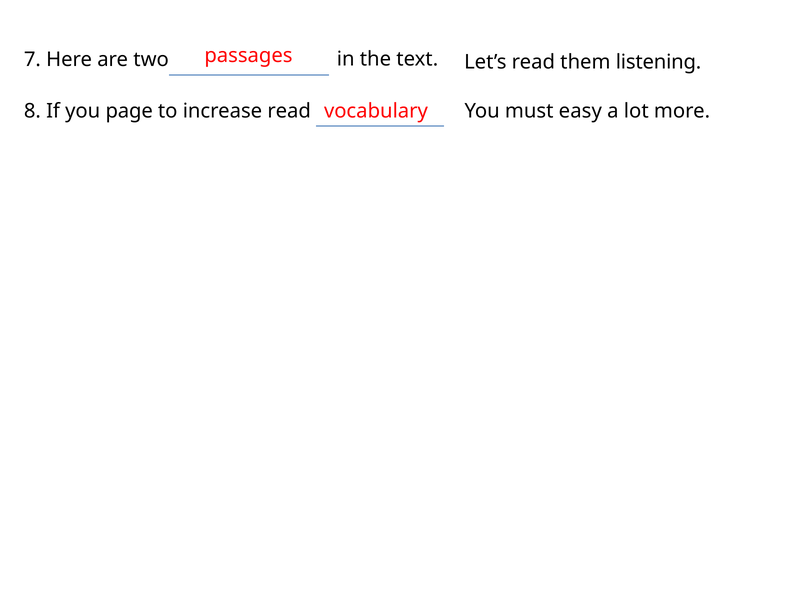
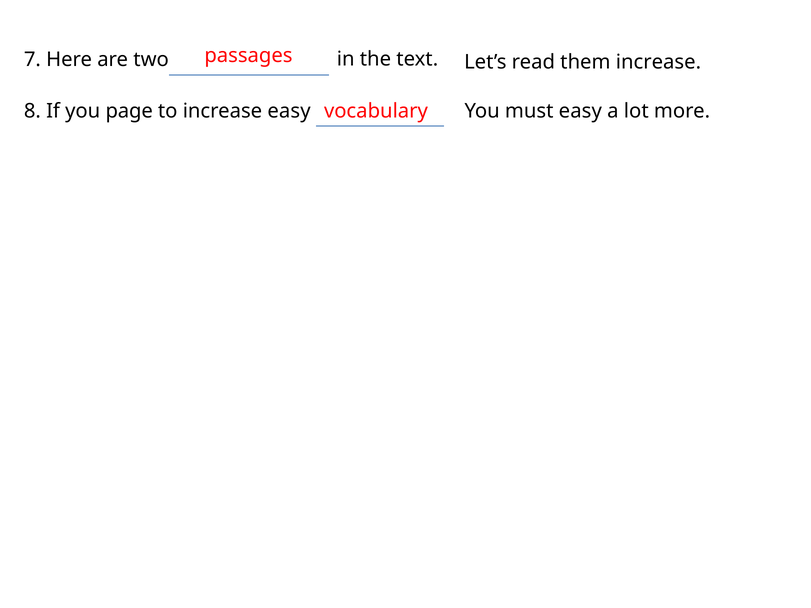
them listening: listening -> increase
increase read: read -> easy
